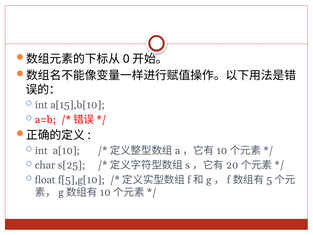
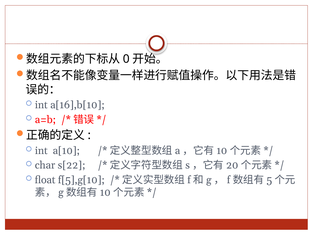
a[15],b[10: a[15],b[10 -> a[16],b[10
s[25: s[25 -> s[22
